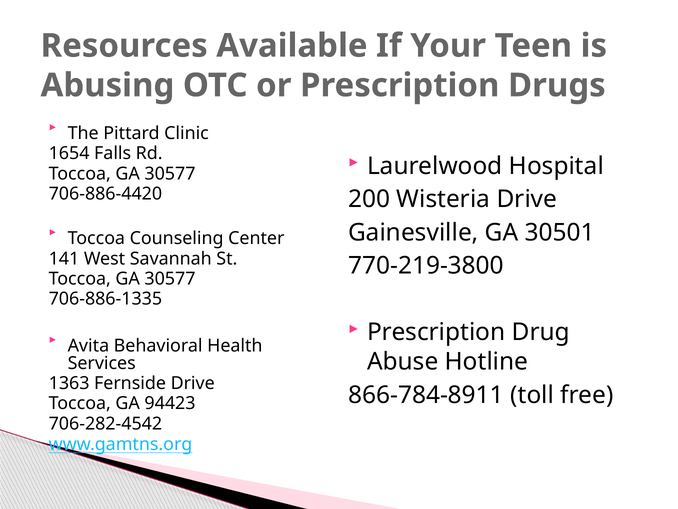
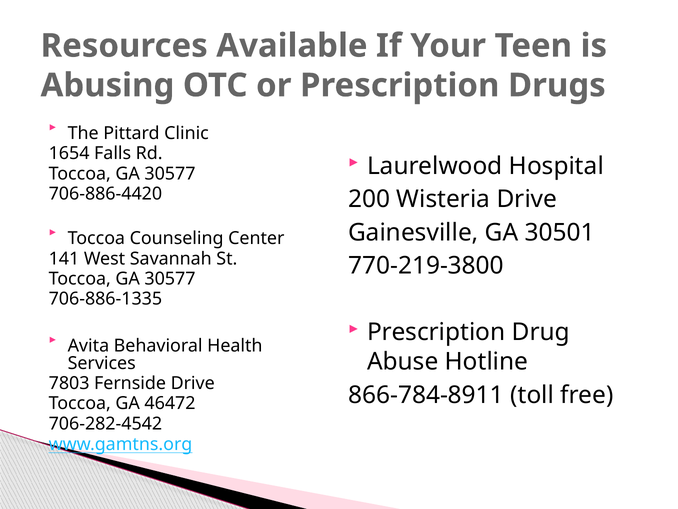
1363: 1363 -> 7803
94423: 94423 -> 46472
